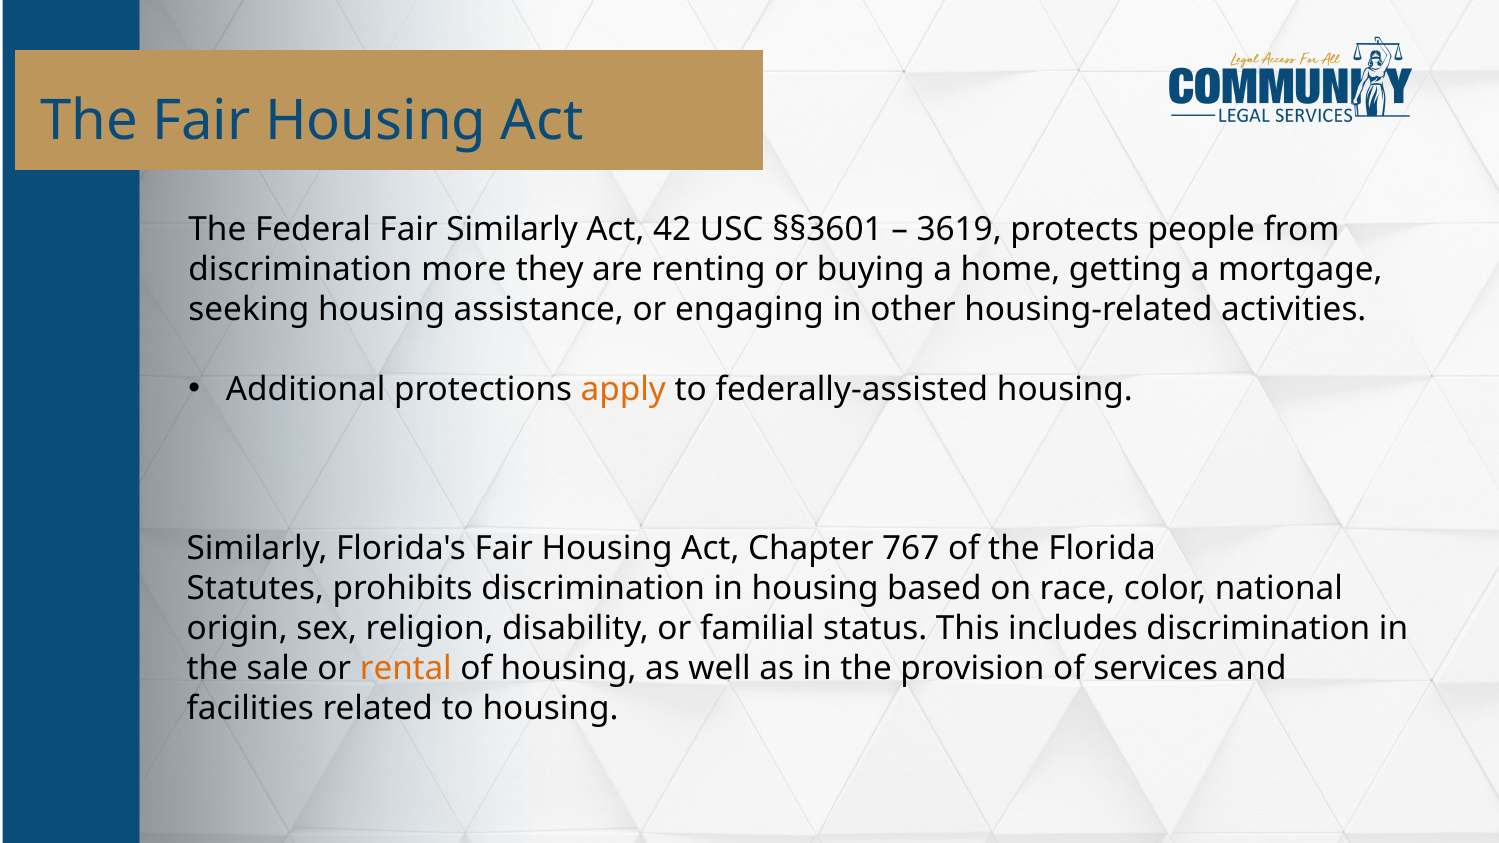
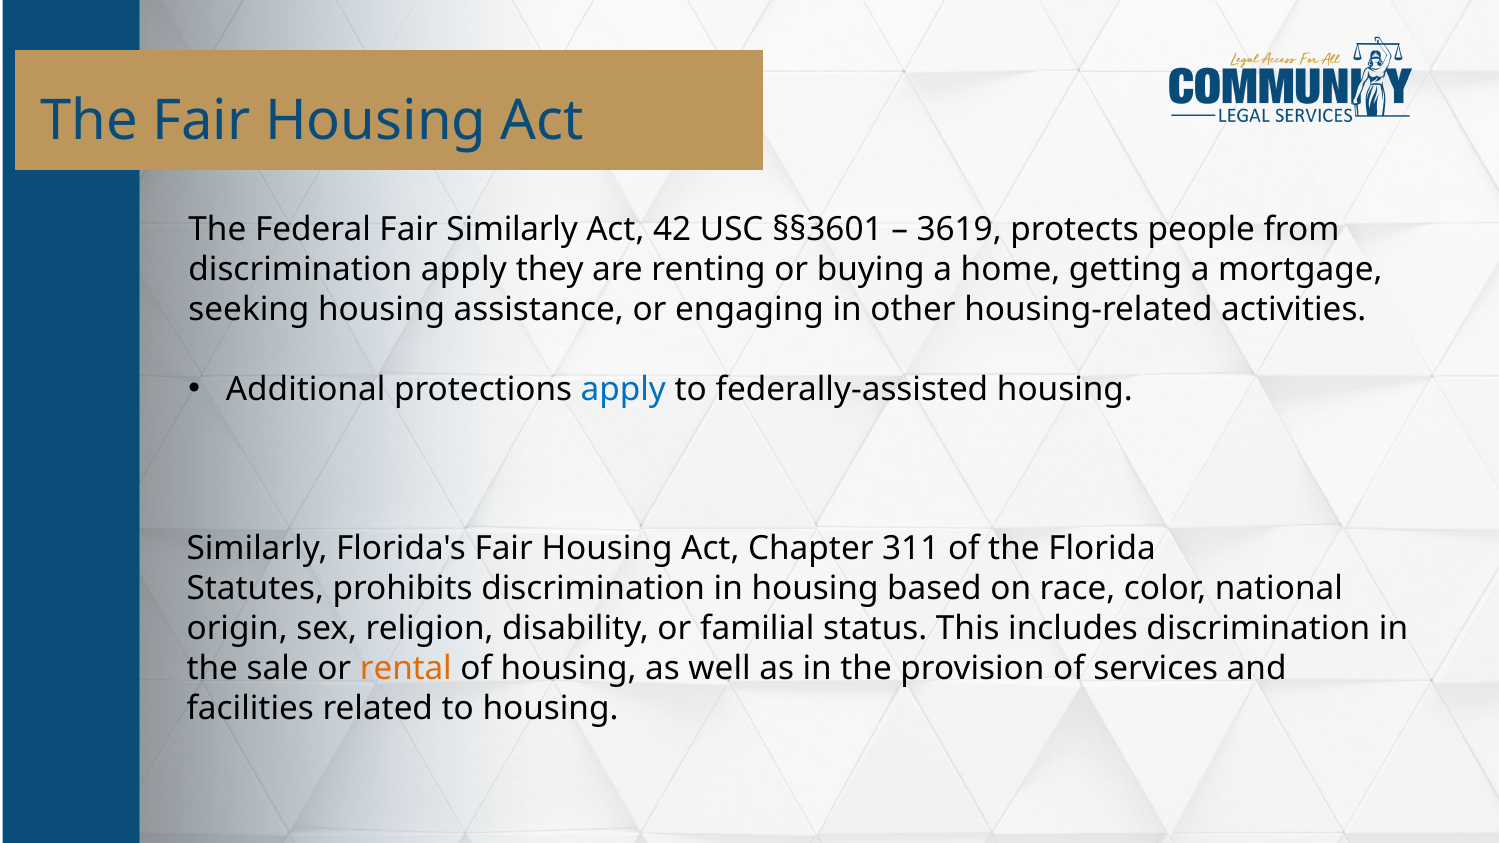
discrimination more: more -> apply
apply at (623, 389) colour: orange -> blue
767: 767 -> 311
